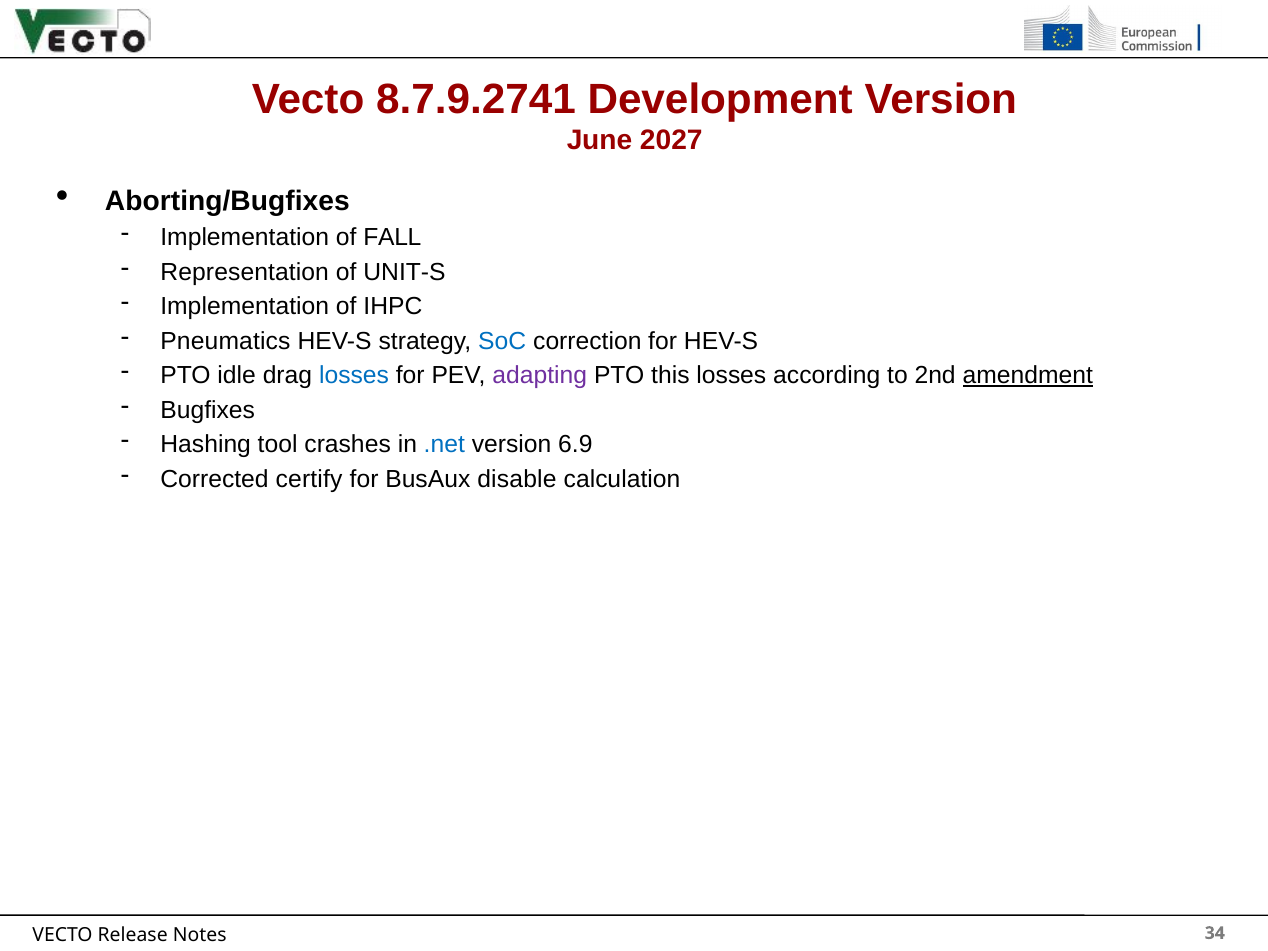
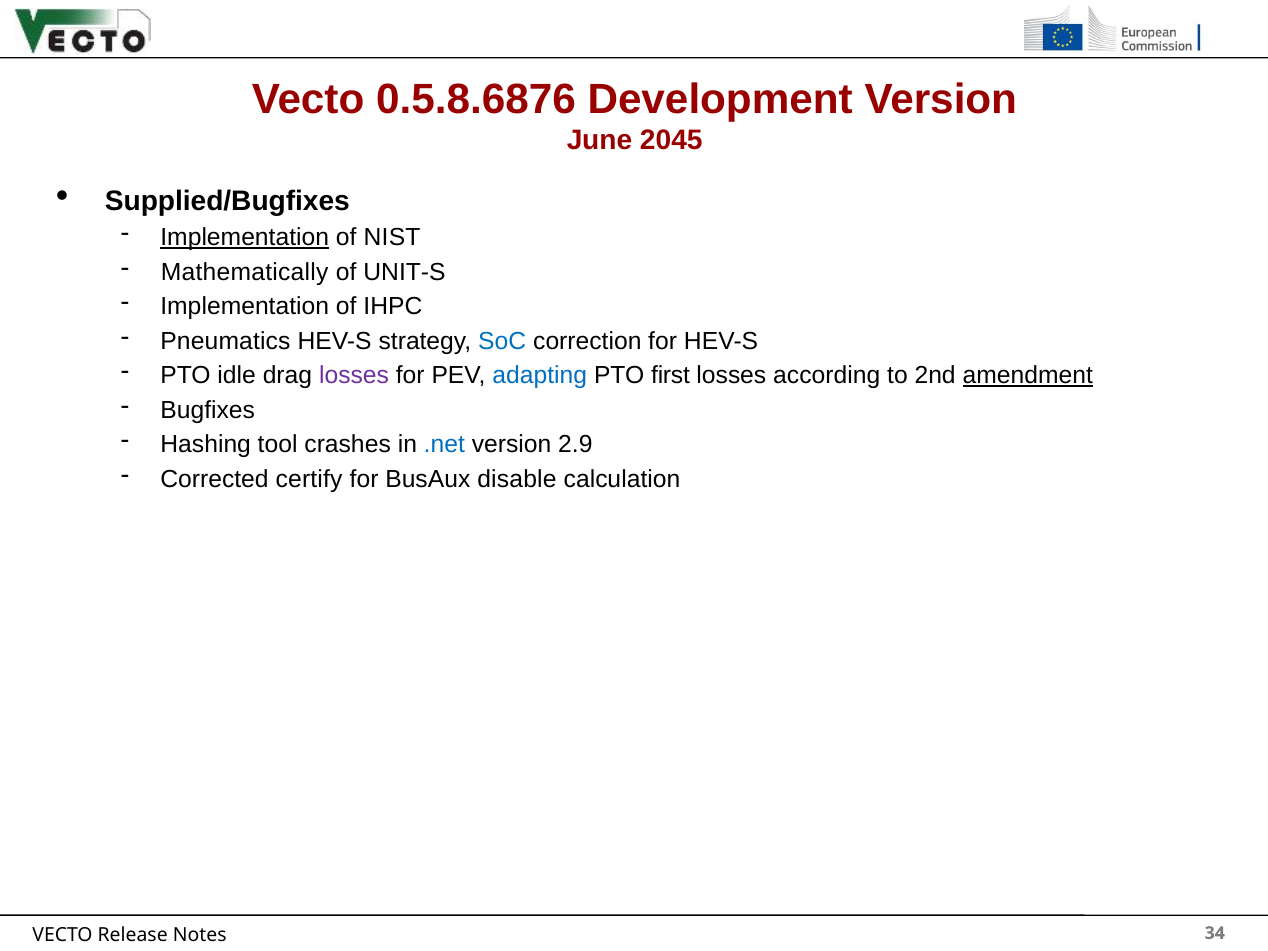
8.7.9.2741: 8.7.9.2741 -> 0.5.8.6876
2027: 2027 -> 2045
Aborting/Bugfixes: Aborting/Bugfixes -> Supplied/Bugfixes
Implementation at (245, 237) underline: none -> present
FALL: FALL -> NIST
Representation: Representation -> Mathematically
losses at (354, 376) colour: blue -> purple
adapting colour: purple -> blue
this: this -> first
6.9: 6.9 -> 2.9
